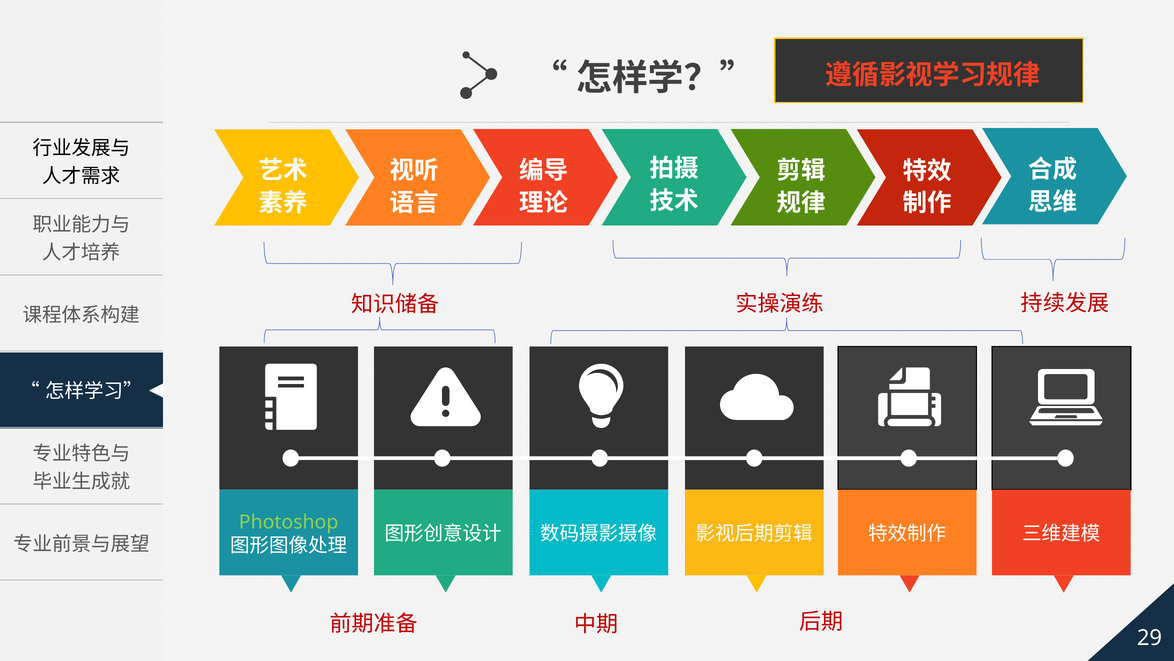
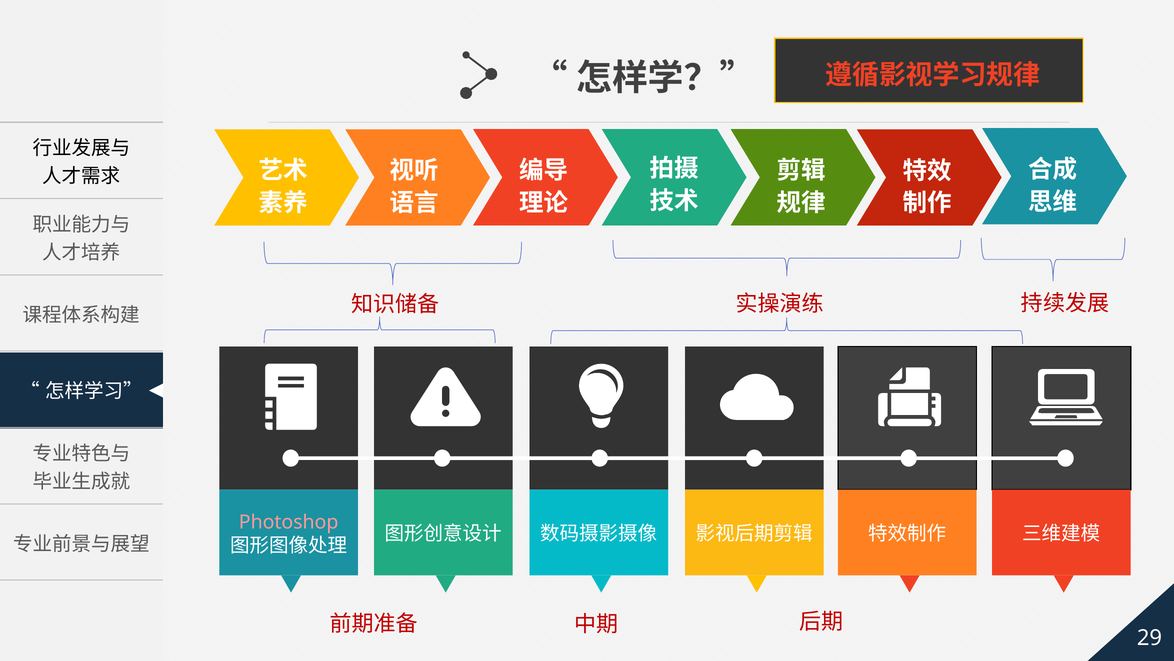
Photoshop colour: light green -> pink
